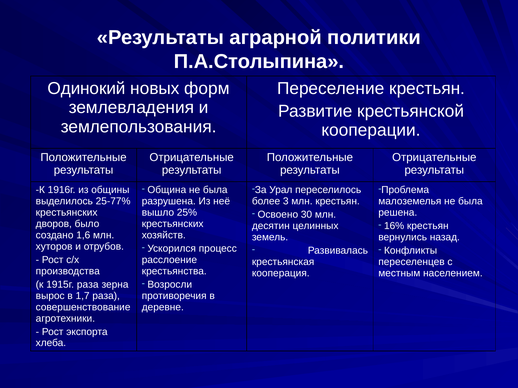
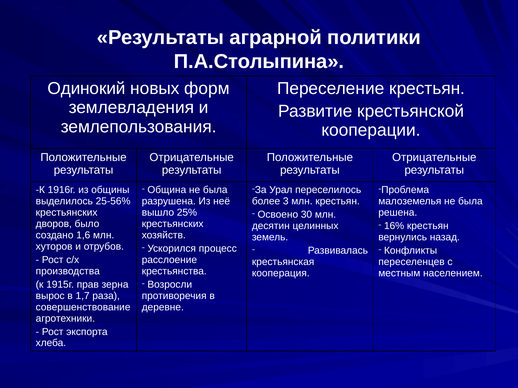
25-77%: 25-77% -> 25-56%
1915г раза: раза -> прав
